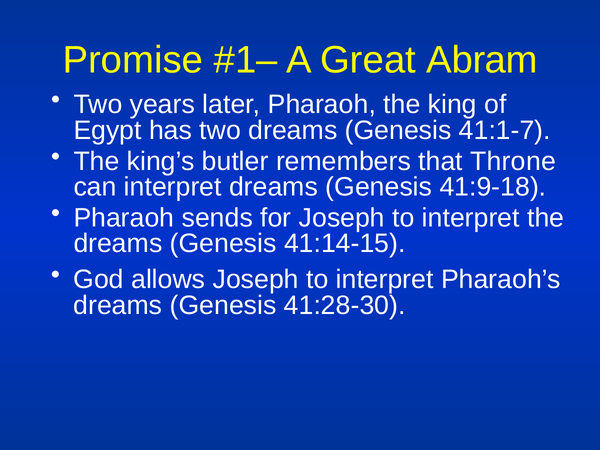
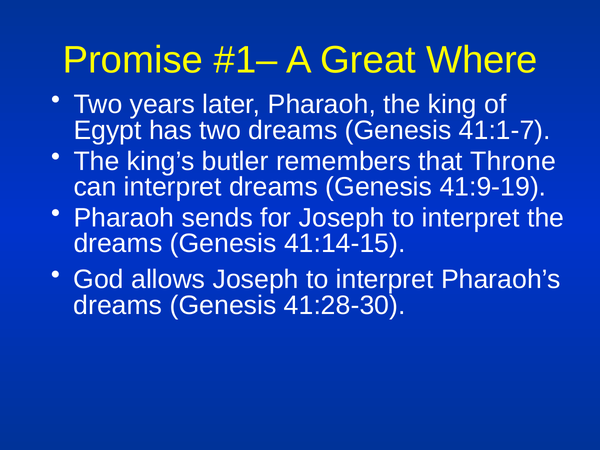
Abram: Abram -> Where
41:9-18: 41:9-18 -> 41:9-19
